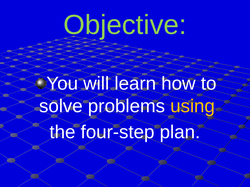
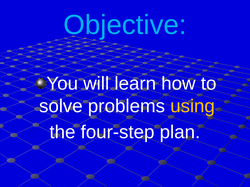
Objective colour: light green -> light blue
